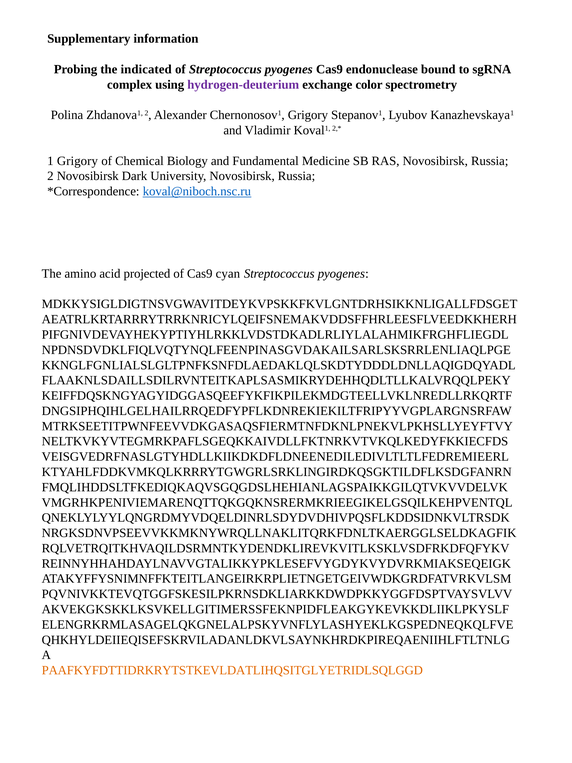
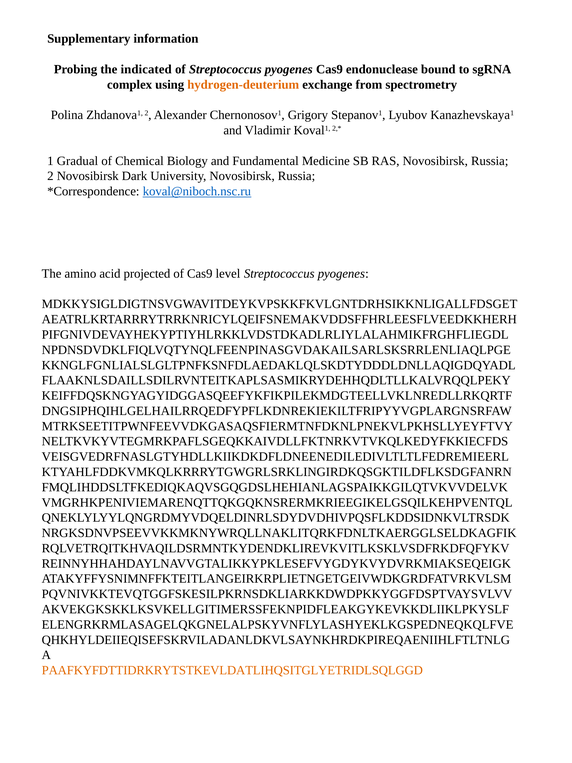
hydrogen-deuterium colour: purple -> orange
color: color -> from
1 Grigory: Grigory -> Gradual
cyan: cyan -> level
